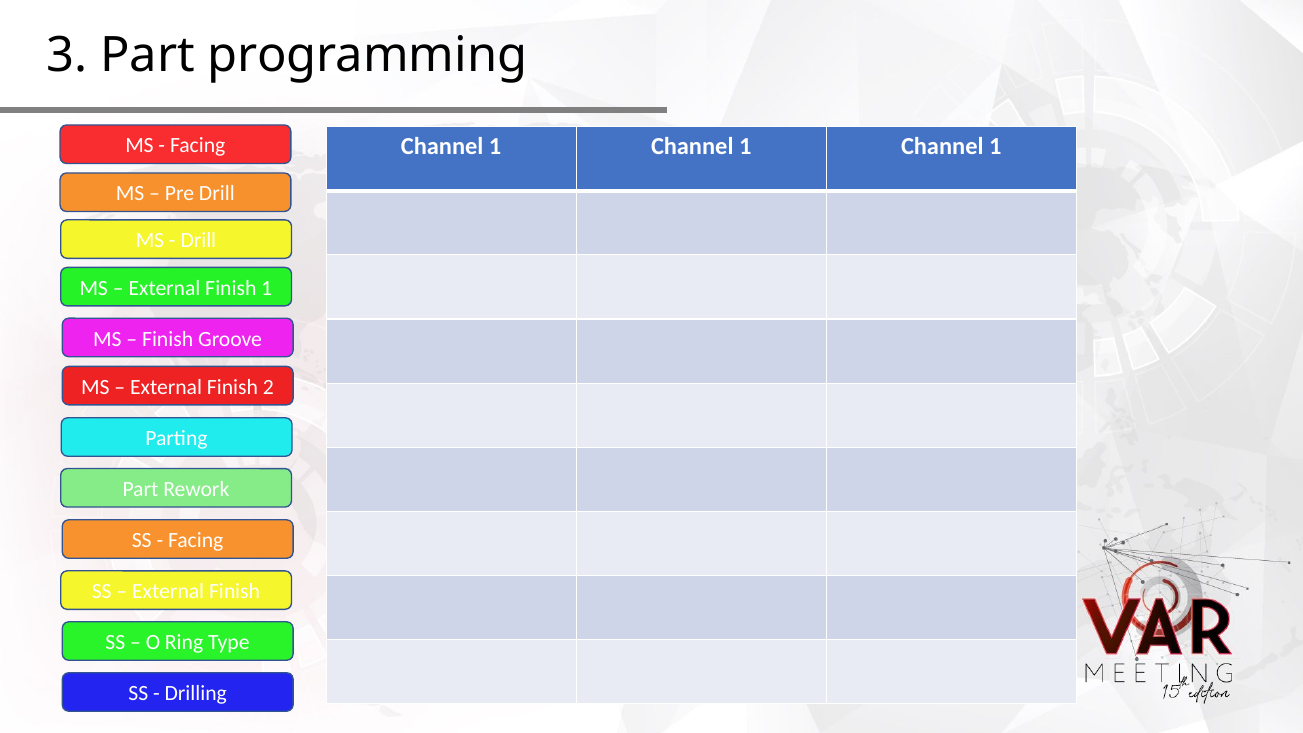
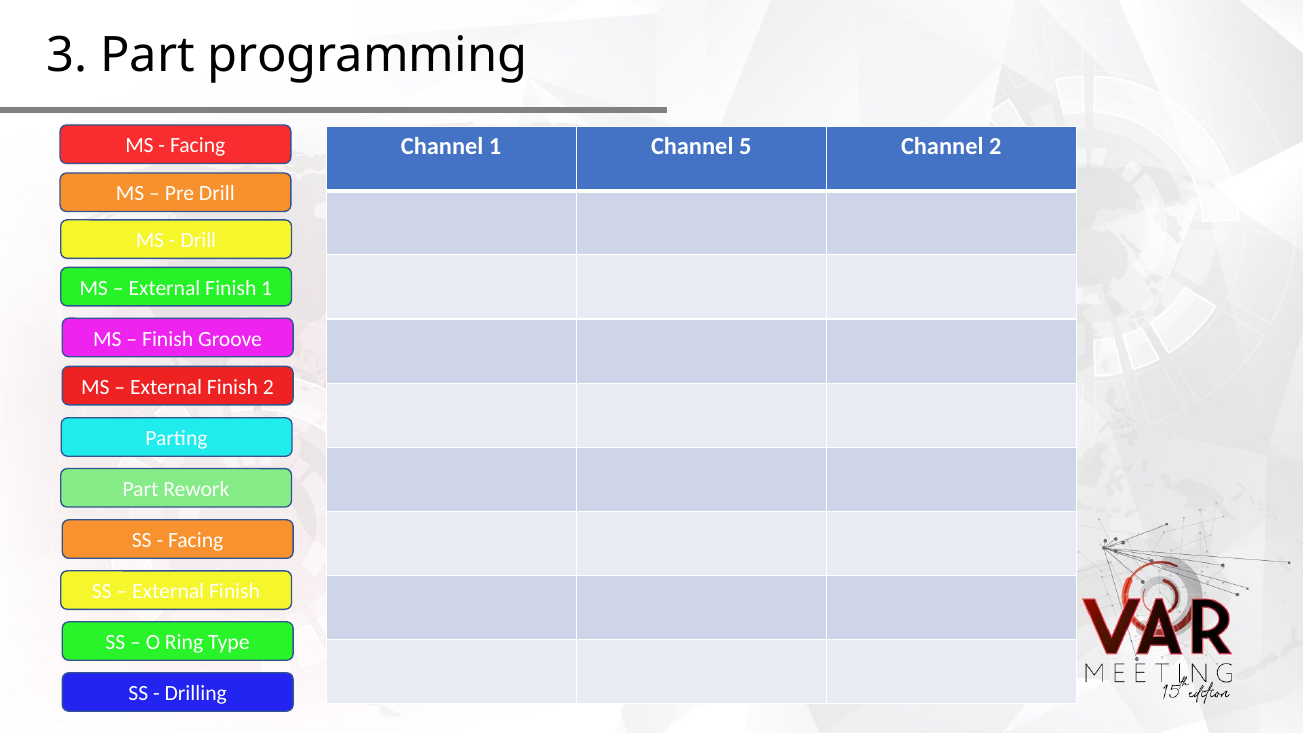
1 at (745, 147): 1 -> 5
1 at (995, 147): 1 -> 2
